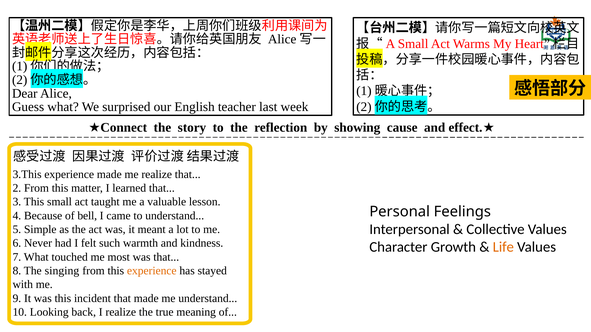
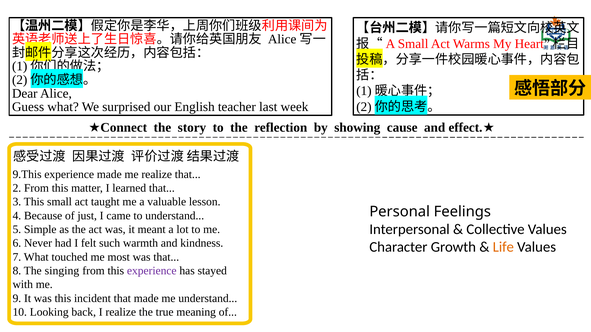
3.This: 3.This -> 9.This
bell: bell -> just
experience at (152, 271) colour: orange -> purple
